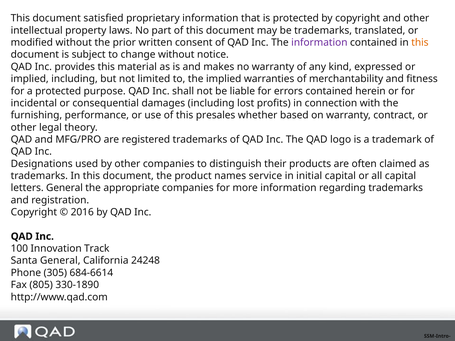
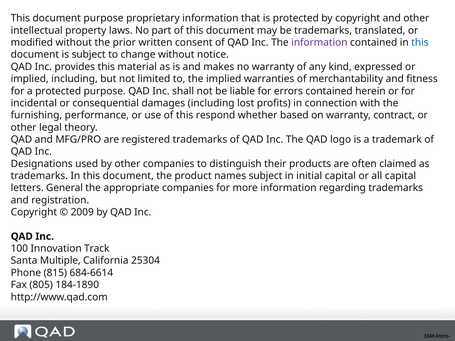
document satisfied: satisfied -> purpose
this at (420, 43) colour: orange -> blue
presales: presales -> respond
names service: service -> subject
2016: 2016 -> 2009
Santa General: General -> Multiple
24248: 24248 -> 25304
305: 305 -> 815
330-1890: 330-1890 -> 184-1890
